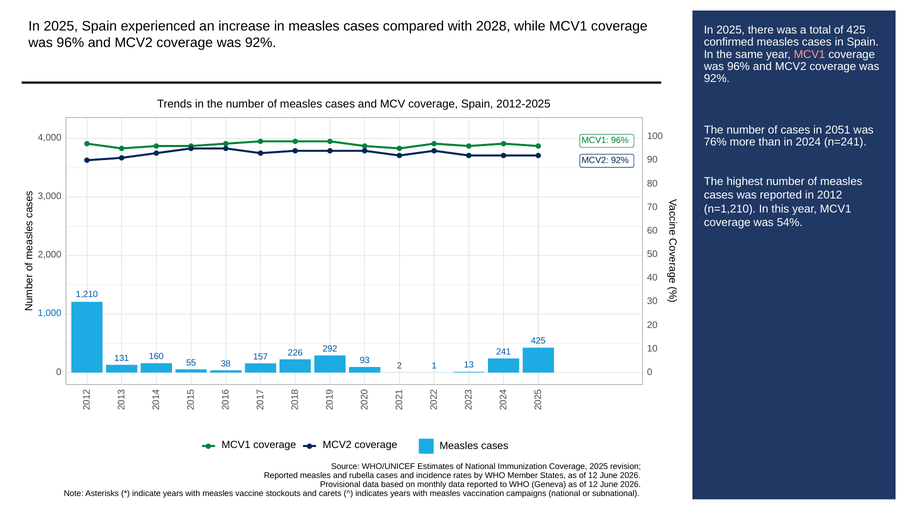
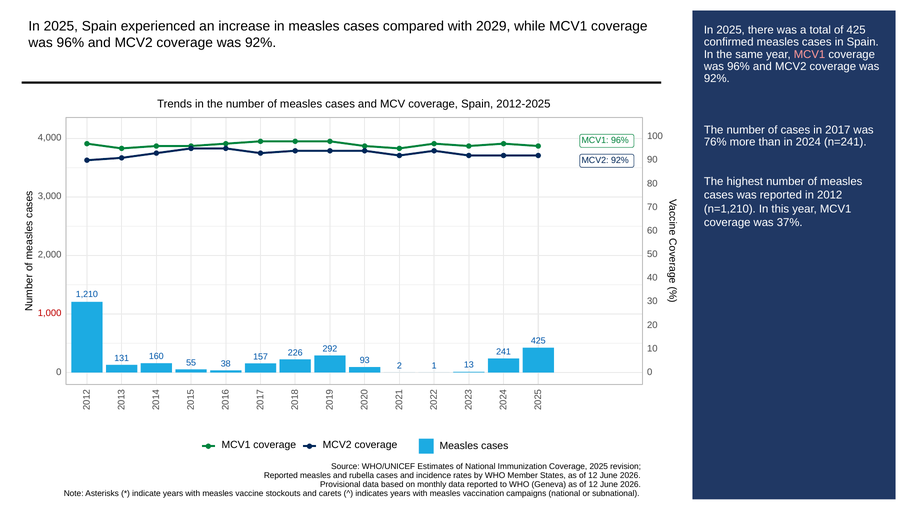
2028: 2028 -> 2029
2051: 2051 -> 2017
54%: 54% -> 37%
1,000 colour: blue -> red
